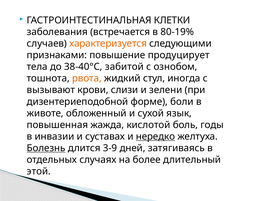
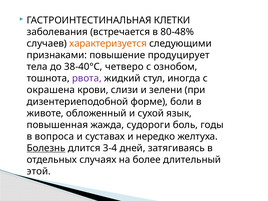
80-19%: 80-19% -> 80-48%
забитой: забитой -> четверо
рвота colour: orange -> purple
вызывают: вызывают -> окрашена
кислотой: кислотой -> судороги
инвазии: инвазии -> вопроса
нередко underline: present -> none
3-9: 3-9 -> 3-4
